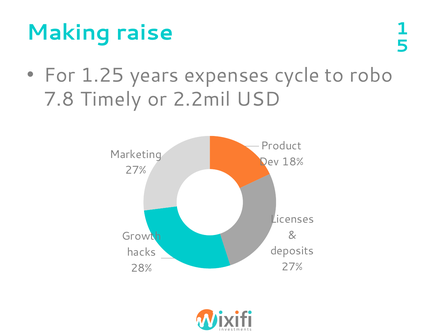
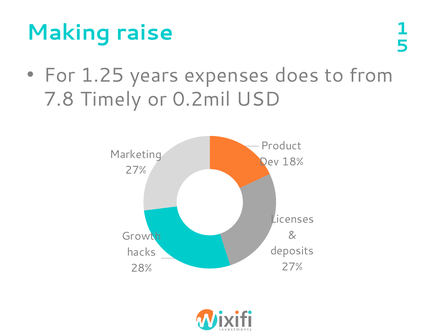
cycle: cycle -> does
robo: robo -> from
2.2mil: 2.2mil -> 0.2mil
